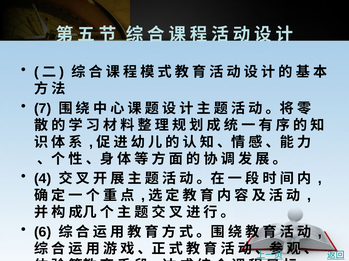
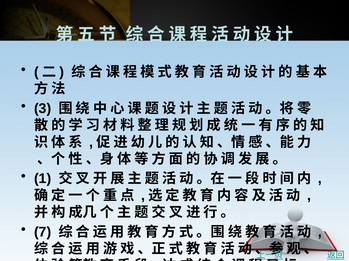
7: 7 -> 3
4 at (43, 179): 4 -> 1
6: 6 -> 7
